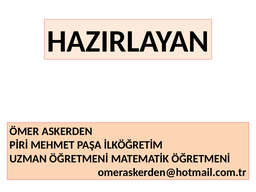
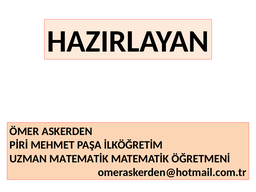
UZMAN ÖĞRETMENİ: ÖĞRETMENİ -> MATEMATİK
